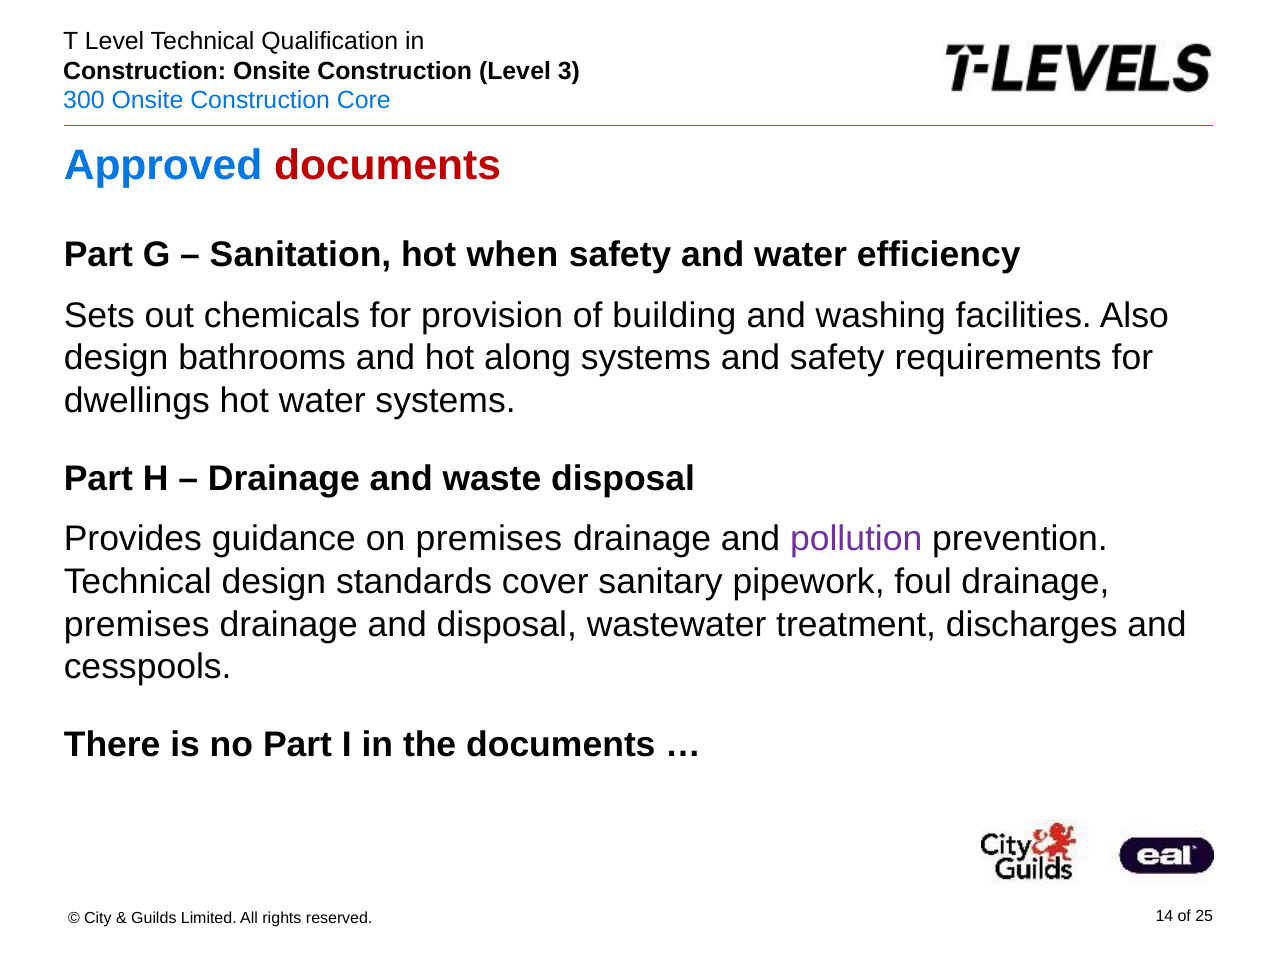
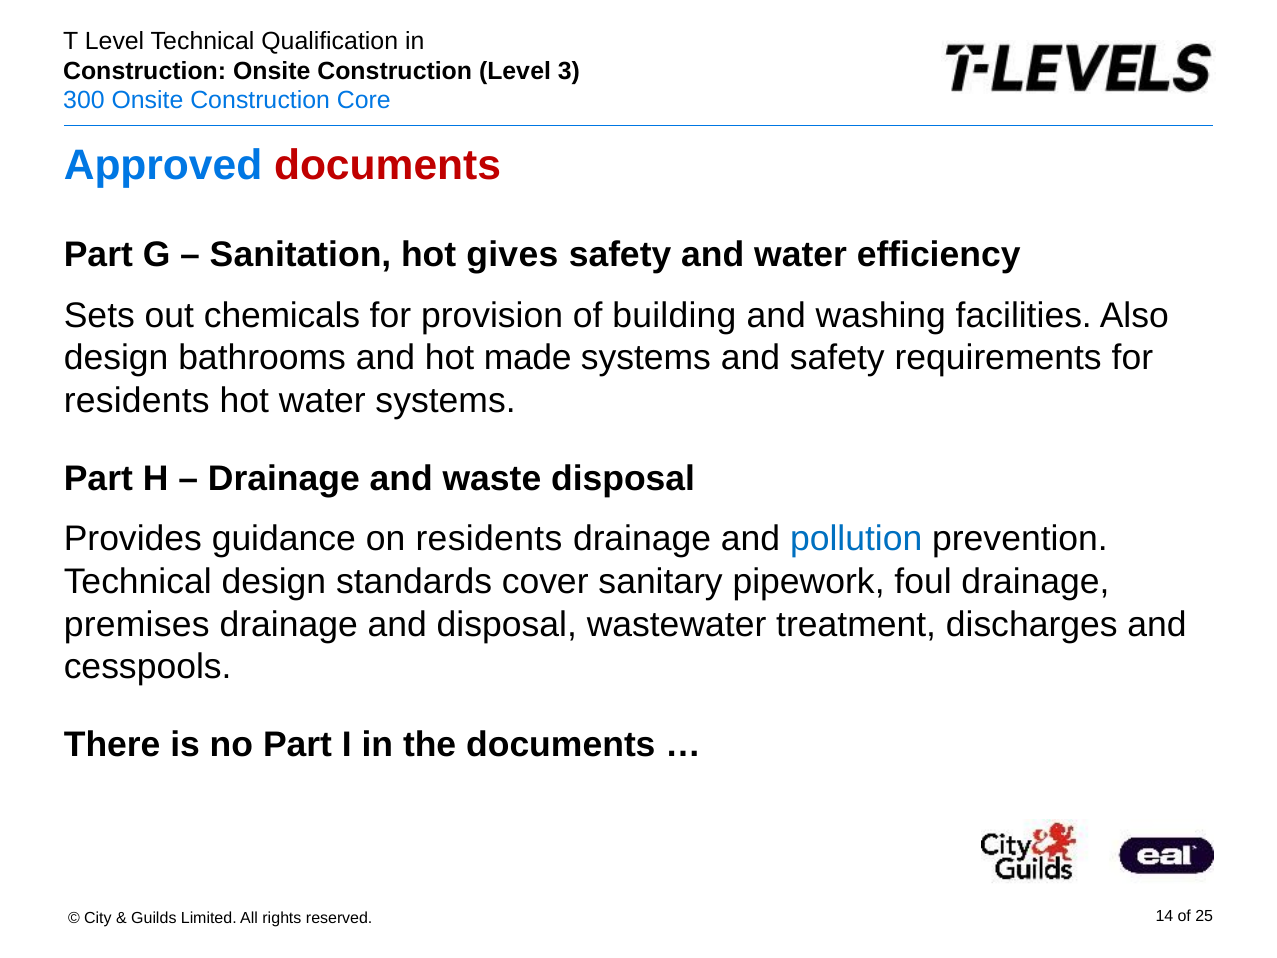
when: when -> gives
along: along -> made
dwellings at (137, 401): dwellings -> residents
on premises: premises -> residents
pollution colour: purple -> blue
